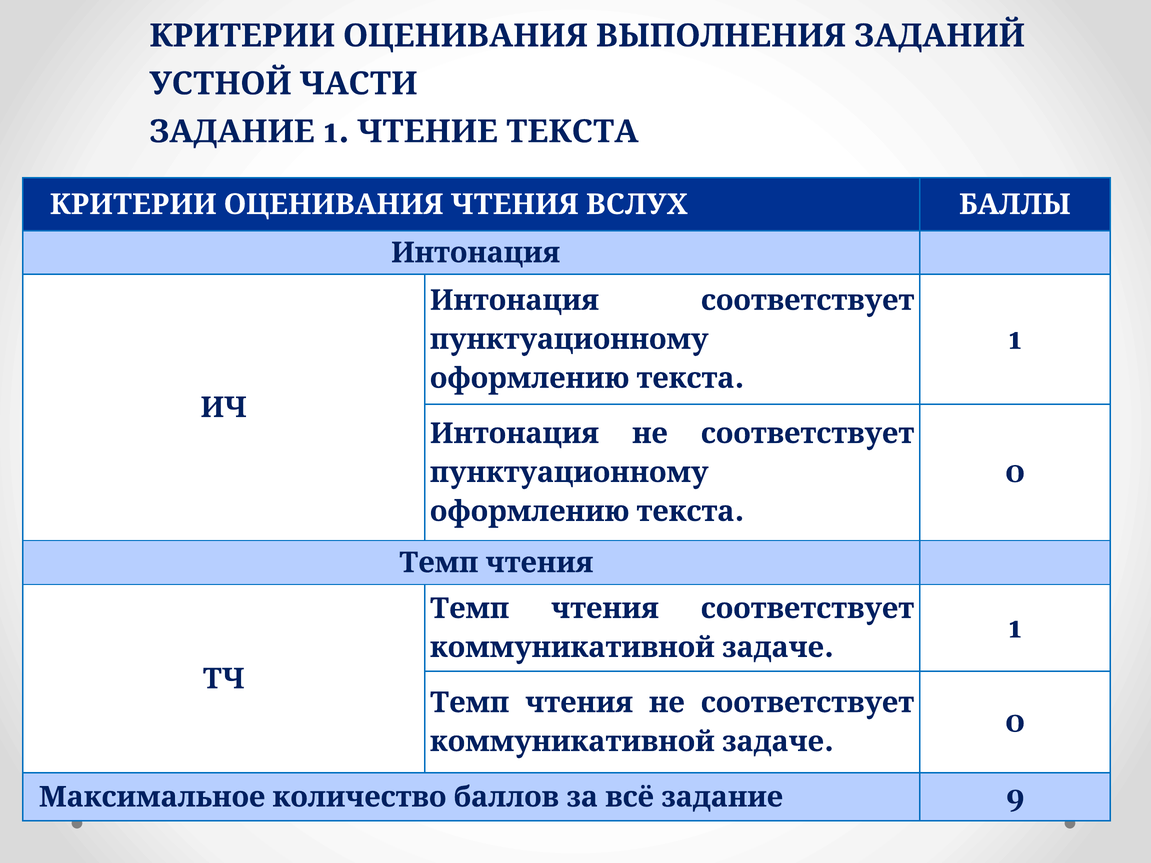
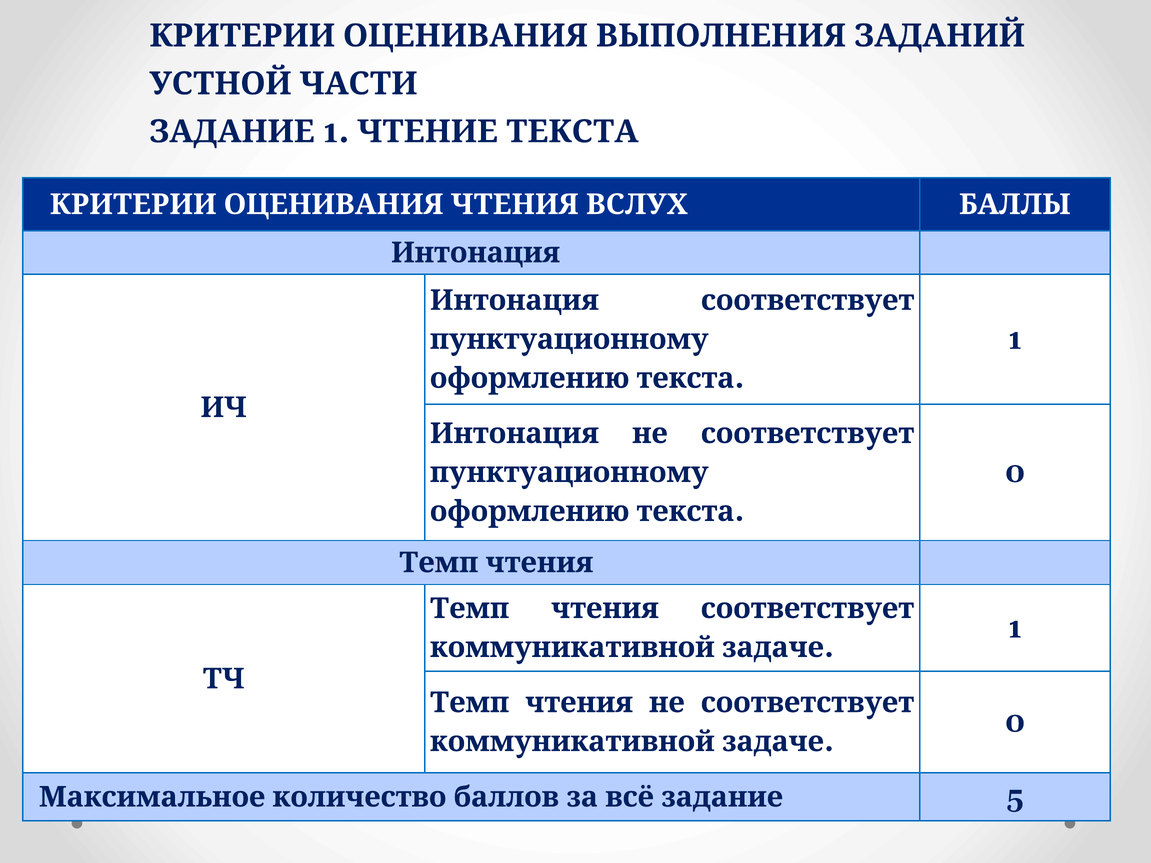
9: 9 -> 5
